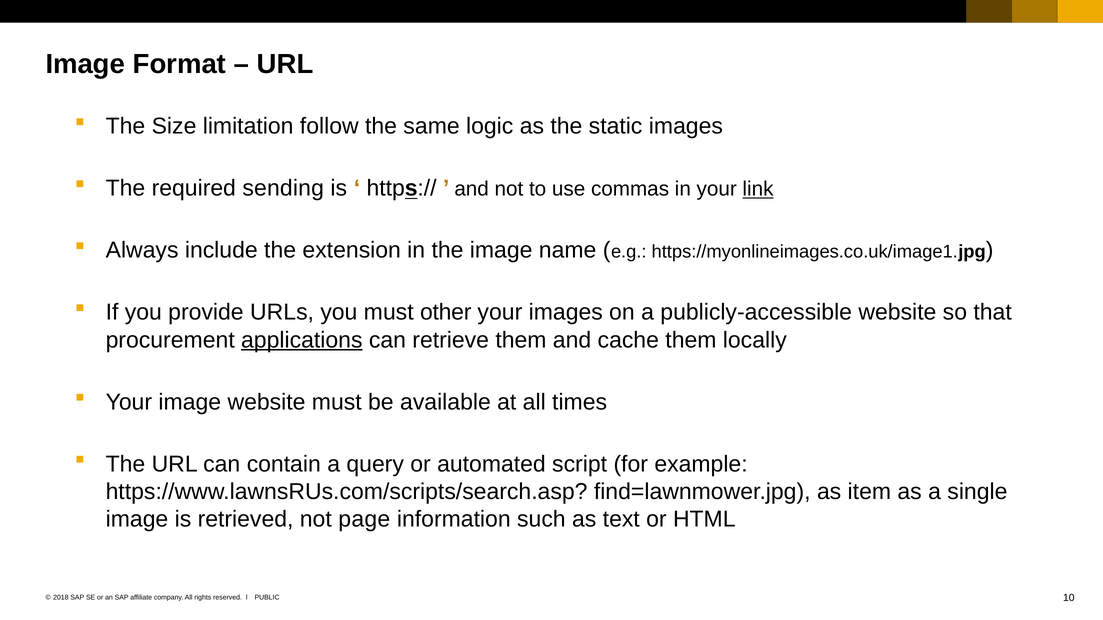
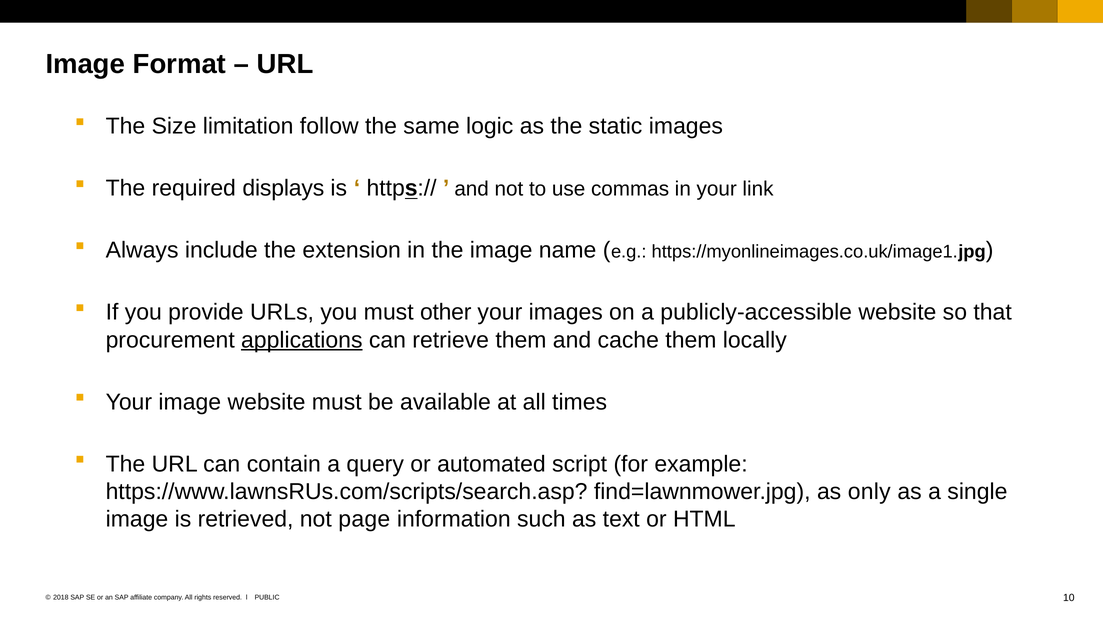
sending: sending -> displays
link underline: present -> none
item: item -> only
